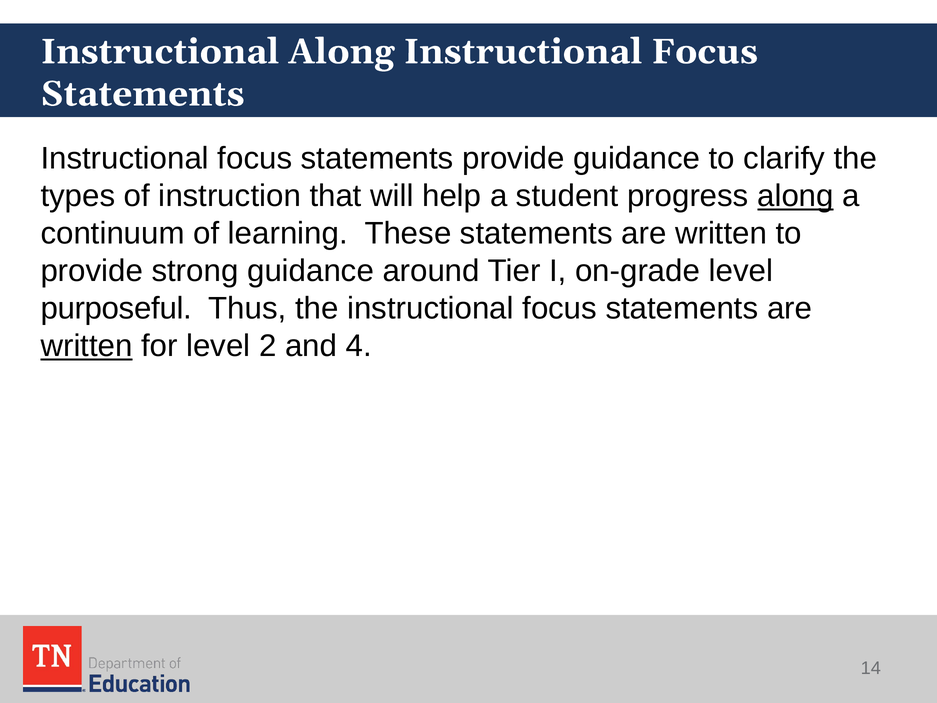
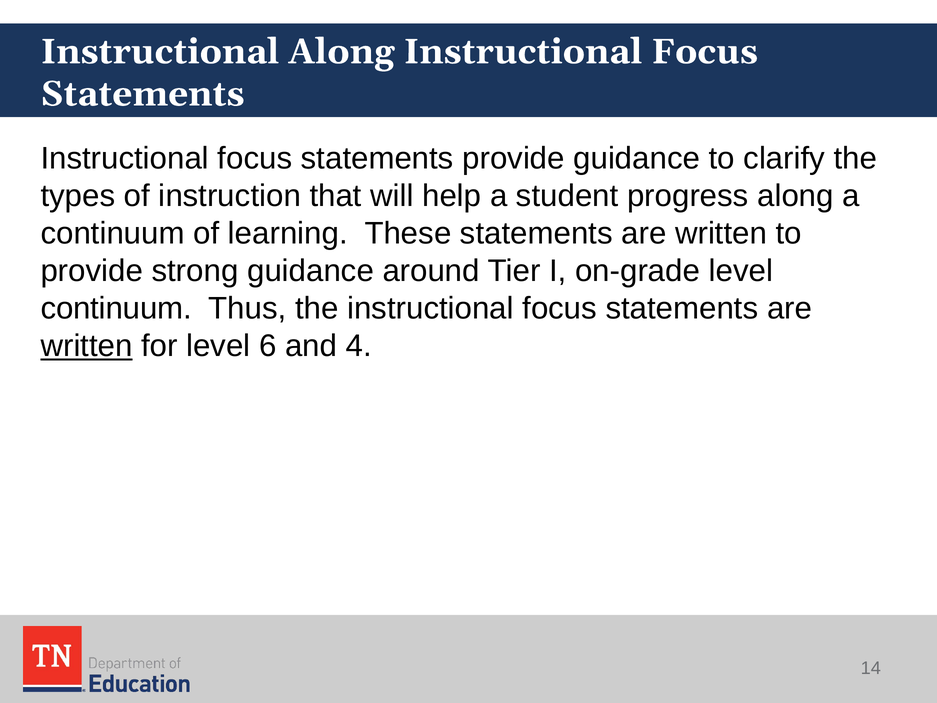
along at (795, 196) underline: present -> none
purposeful at (116, 308): purposeful -> continuum
2: 2 -> 6
